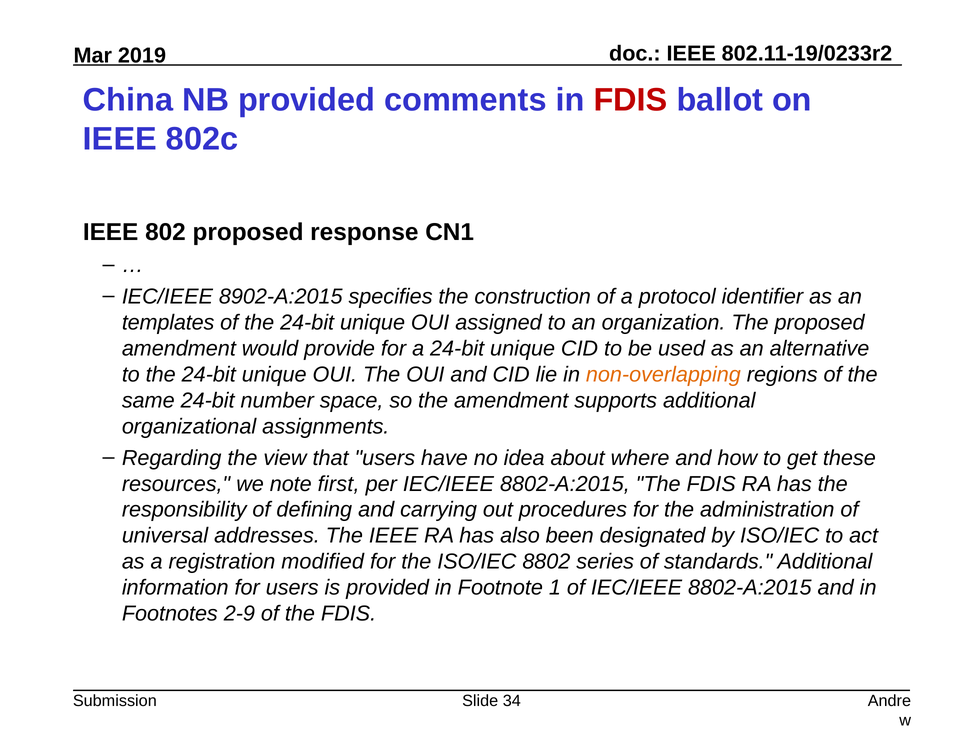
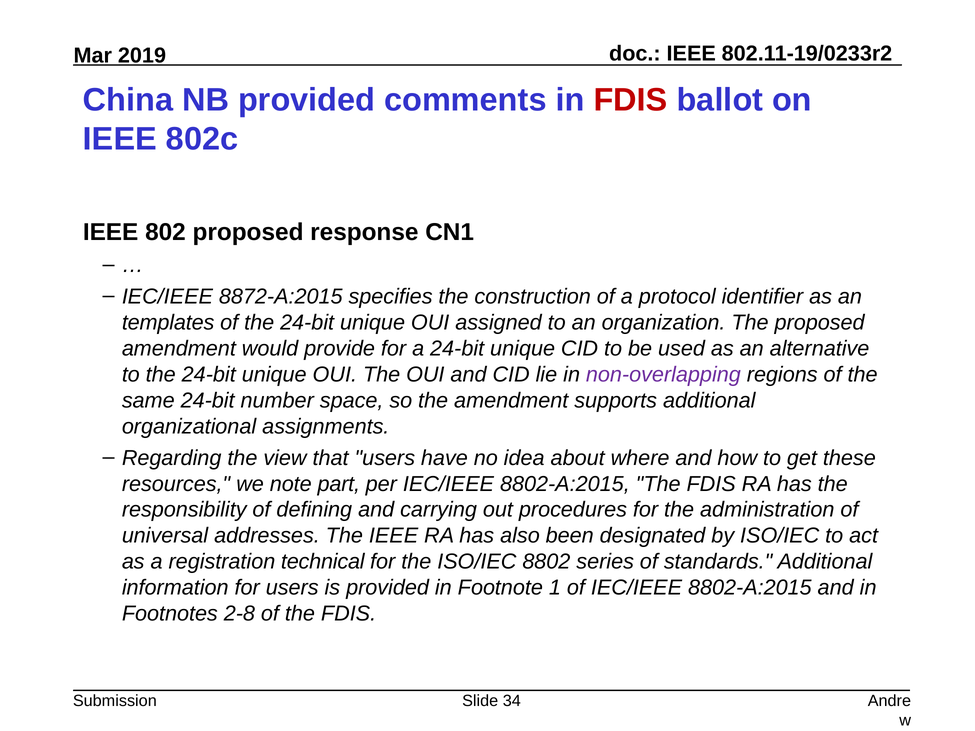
8902-A:2015: 8902-A:2015 -> 8872-A:2015
non-overlapping colour: orange -> purple
first: first -> part
modified: modified -> technical
2-9: 2-9 -> 2-8
